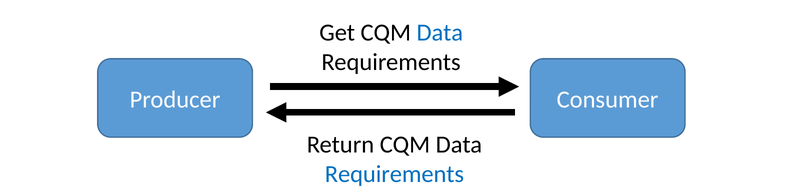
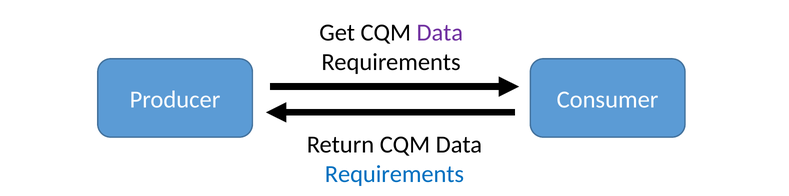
Data at (440, 33) colour: blue -> purple
